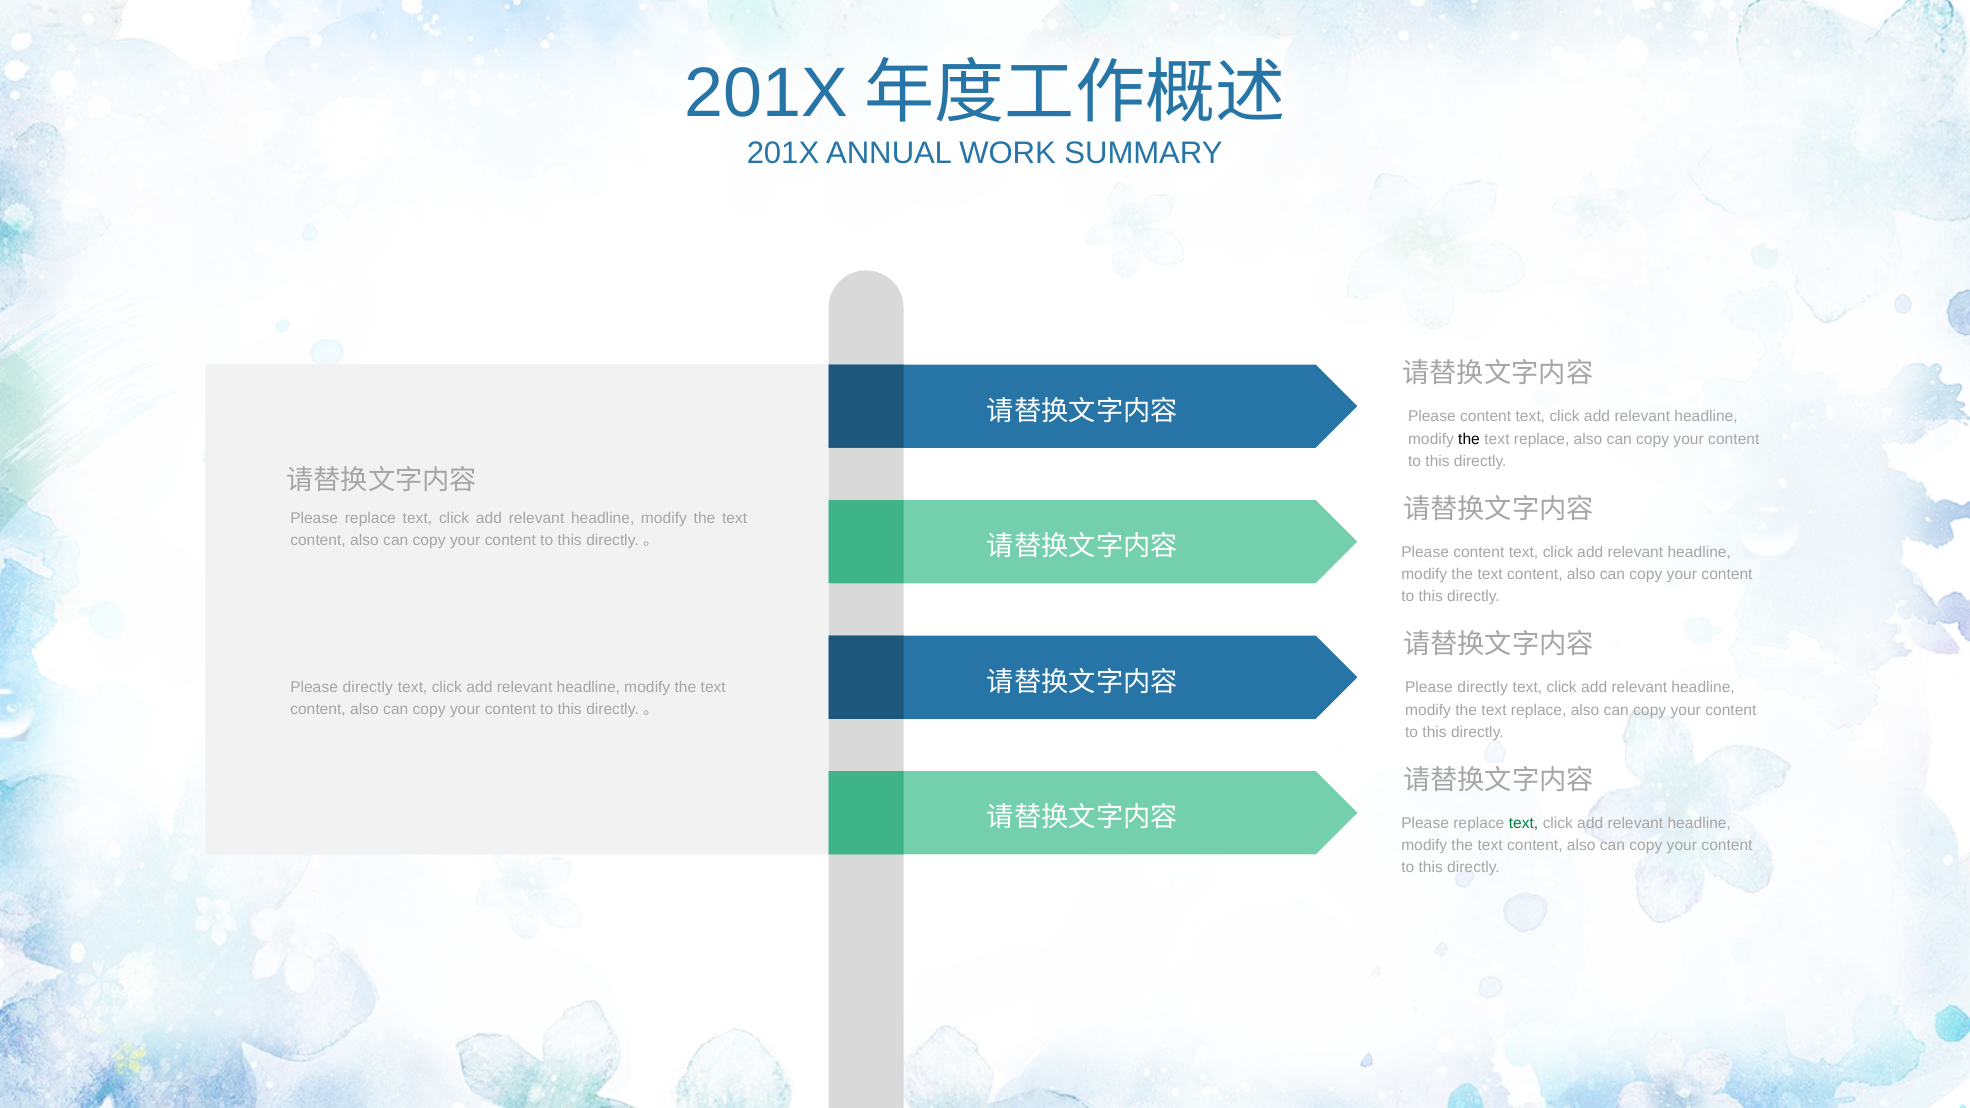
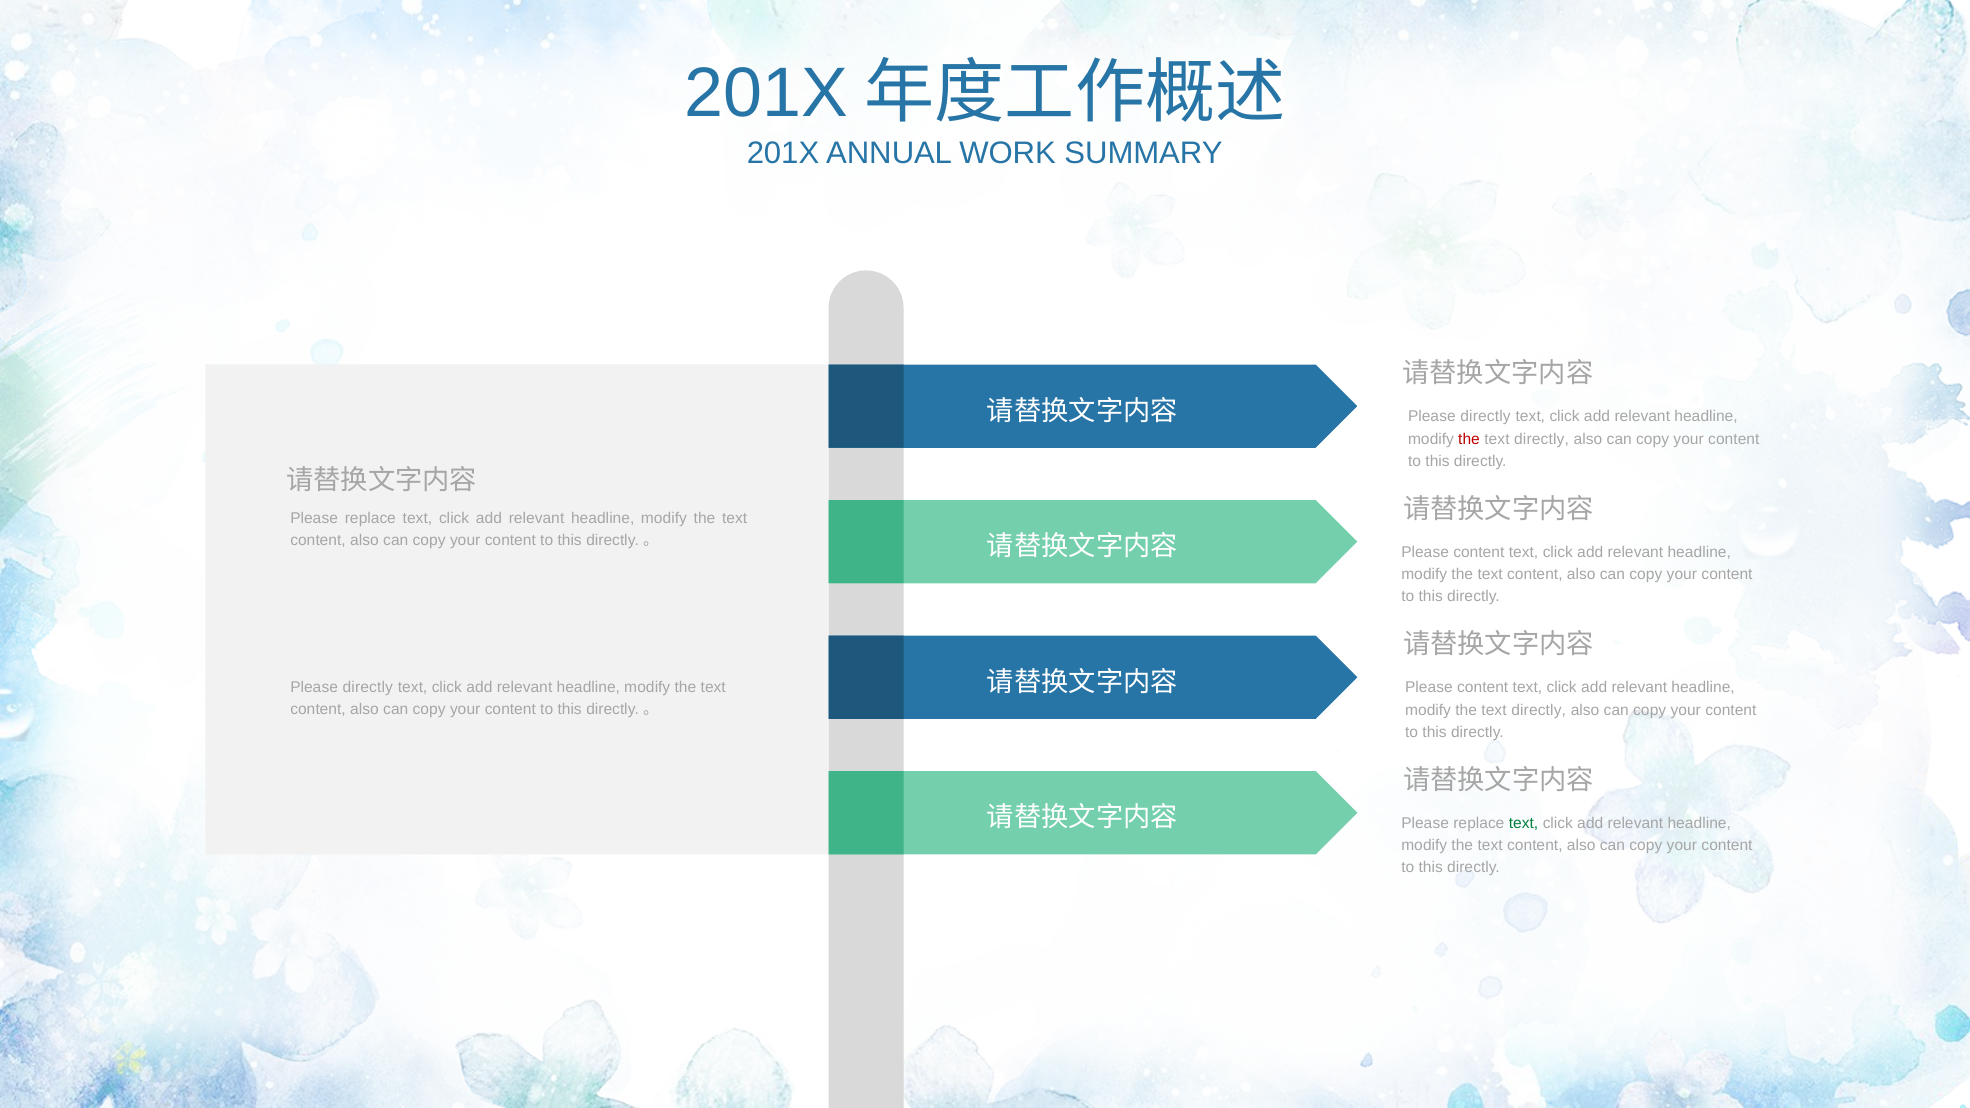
content at (1486, 417): content -> directly
the at (1469, 439) colour: black -> red
replace at (1542, 439): replace -> directly
directly at (1483, 688): directly -> content
replace at (1539, 710): replace -> directly
